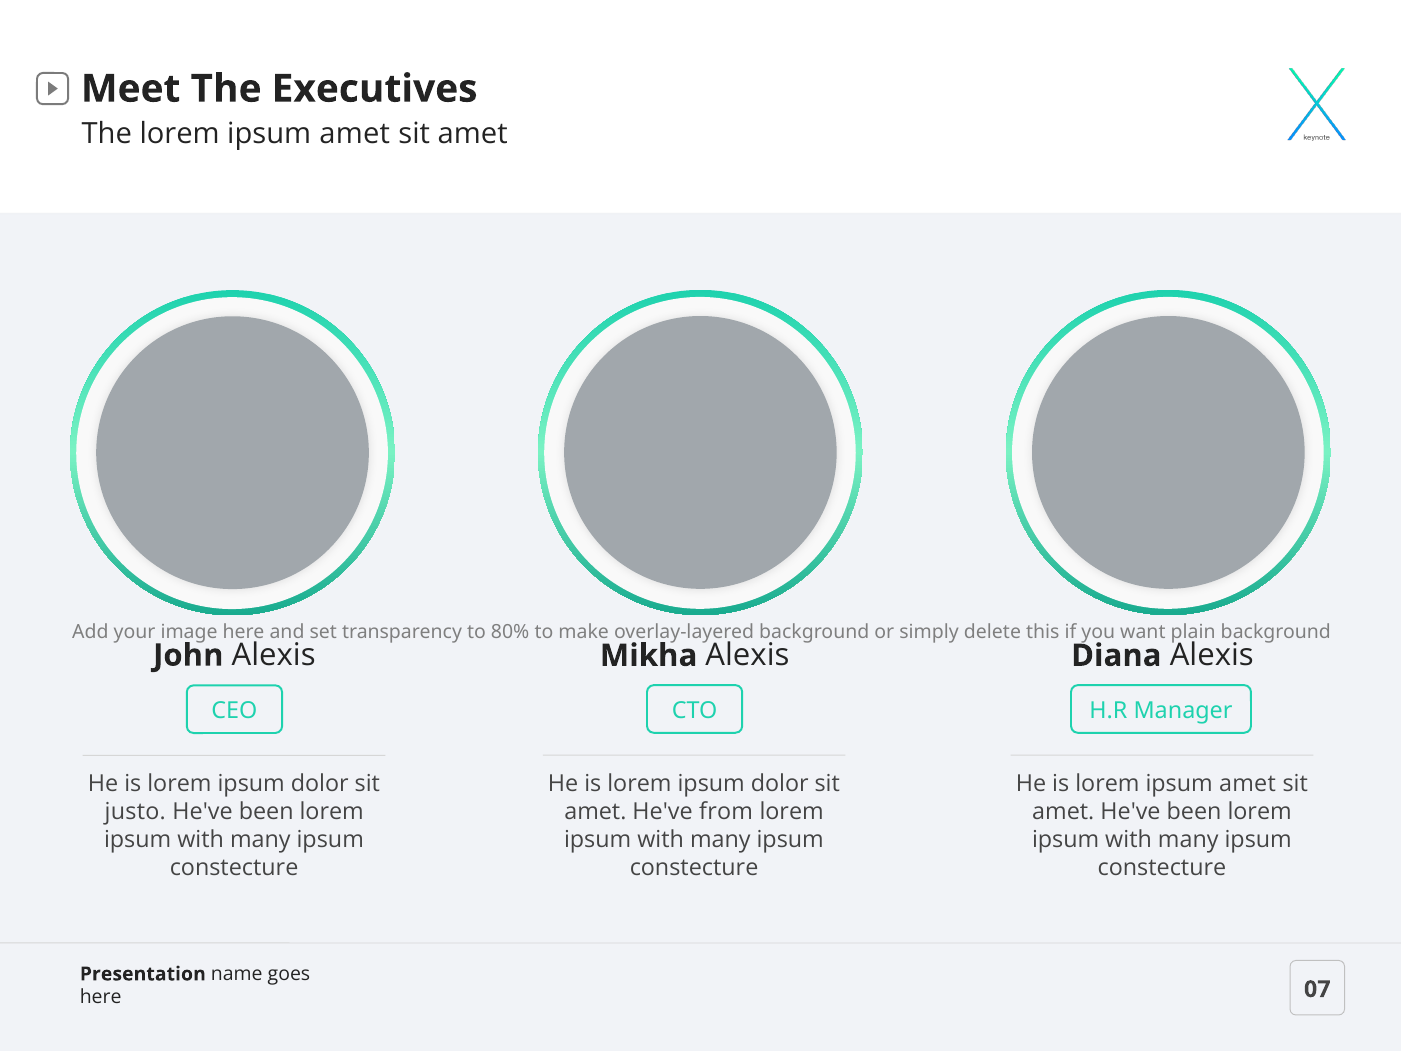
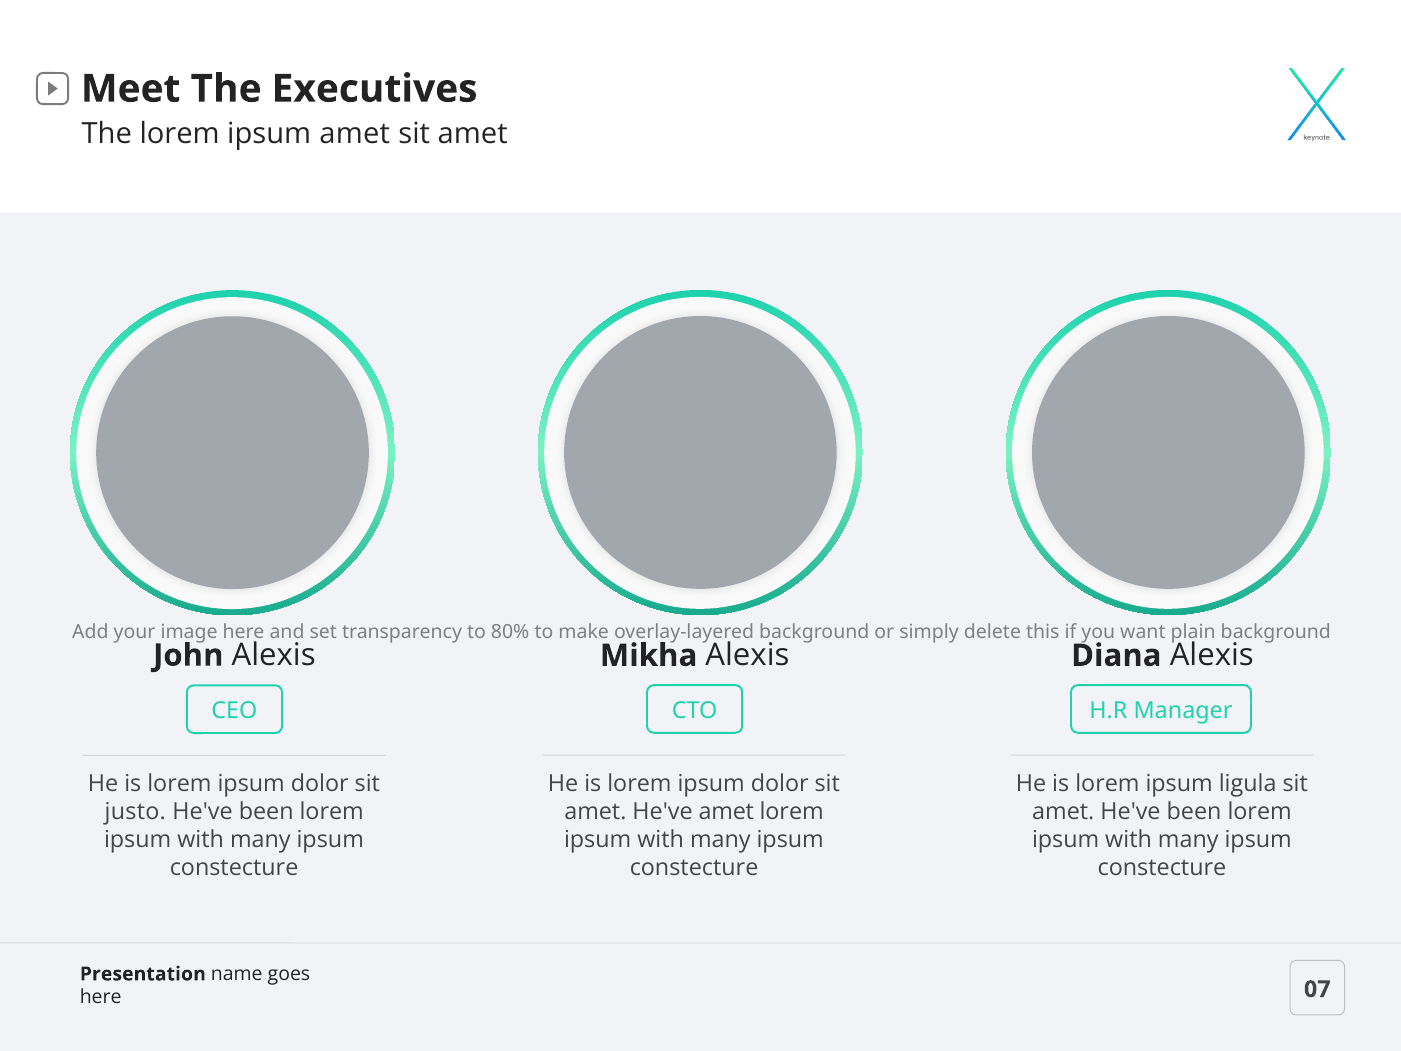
is lorem ipsum amet: amet -> ligula
He've from: from -> amet
